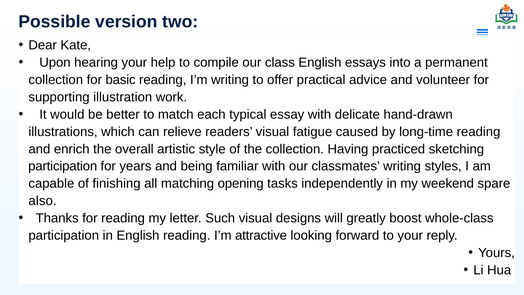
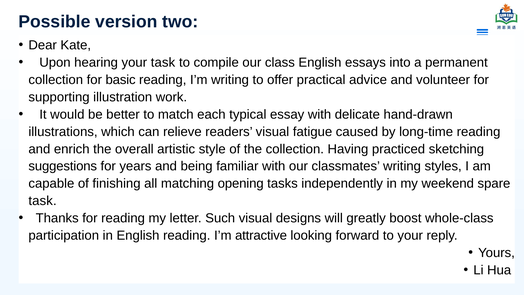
your help: help -> task
participation at (63, 166): participation -> suggestions
also at (43, 201): also -> task
